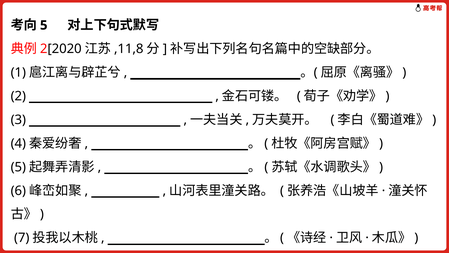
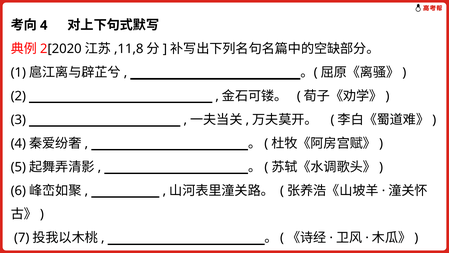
5 at (44, 25): 5 -> 4
